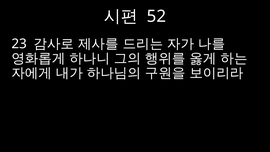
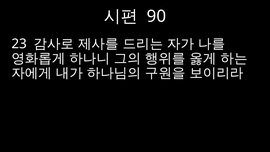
52: 52 -> 90
